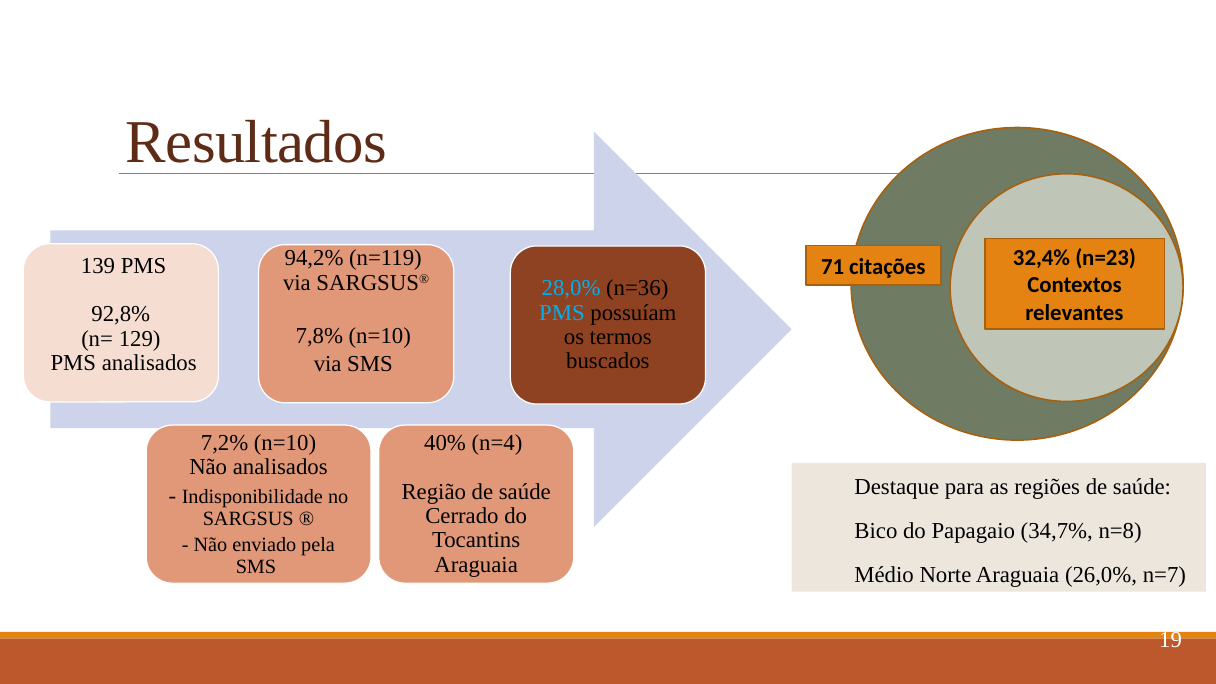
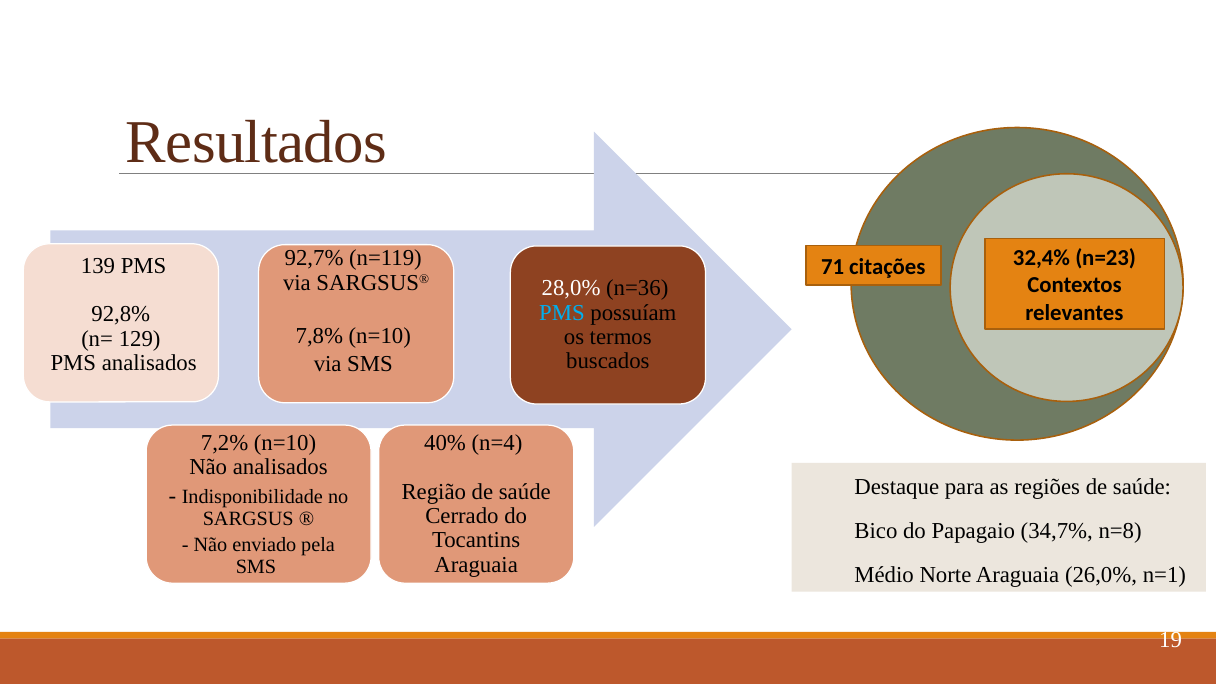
94,2%: 94,2% -> 92,7%
28,0% colour: light blue -> white
n=7: n=7 -> n=1
